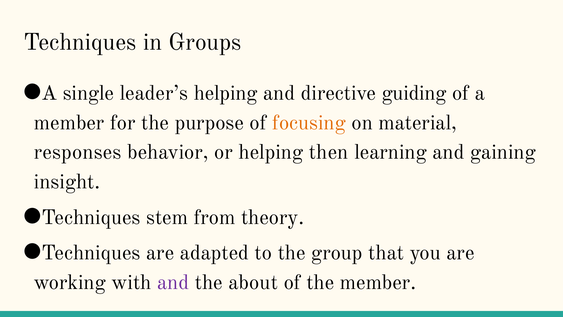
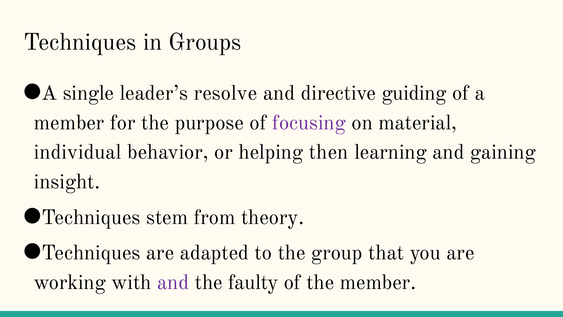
leader’s helping: helping -> resolve
focusing colour: orange -> purple
responses: responses -> individual
about: about -> faulty
